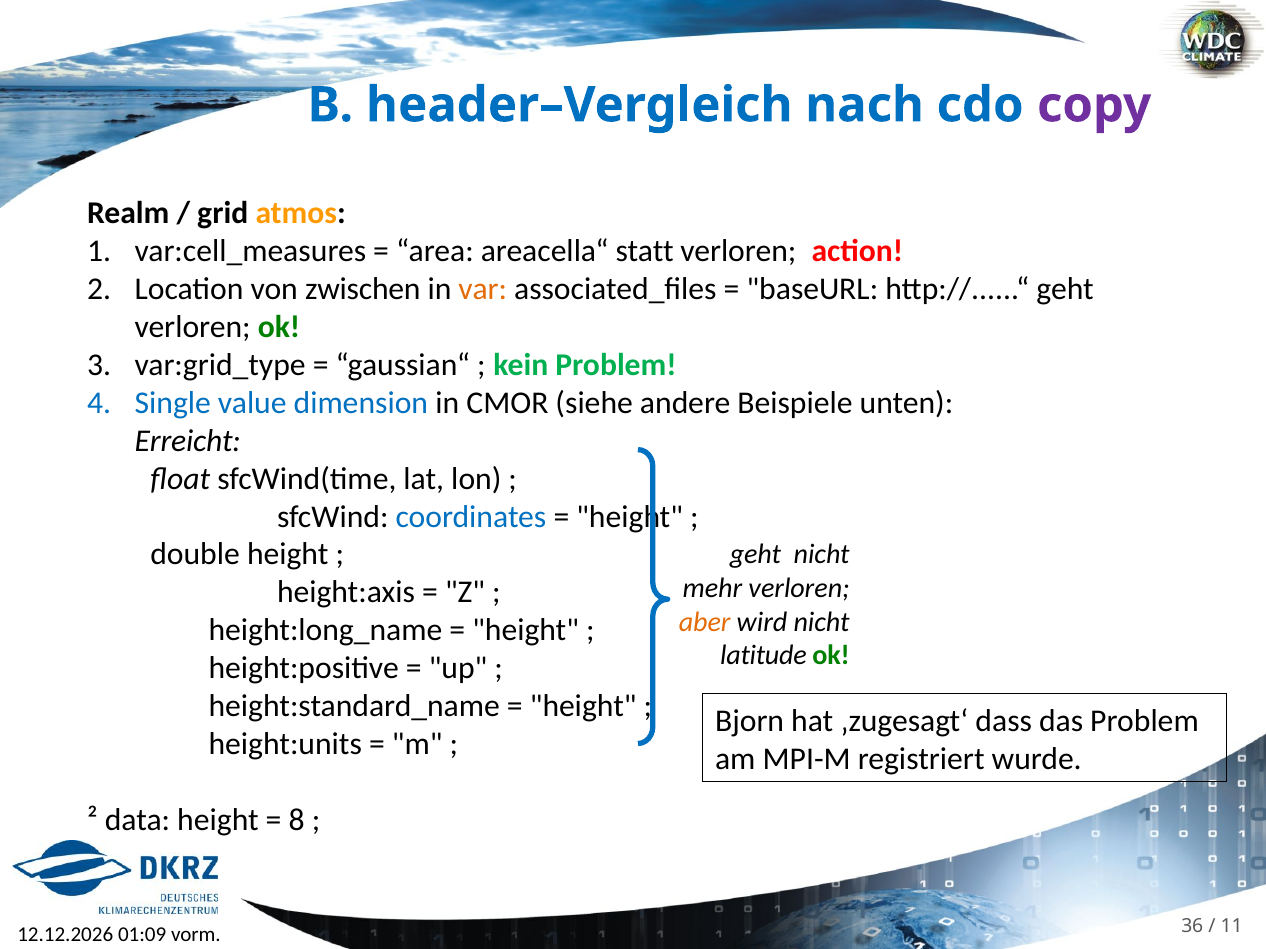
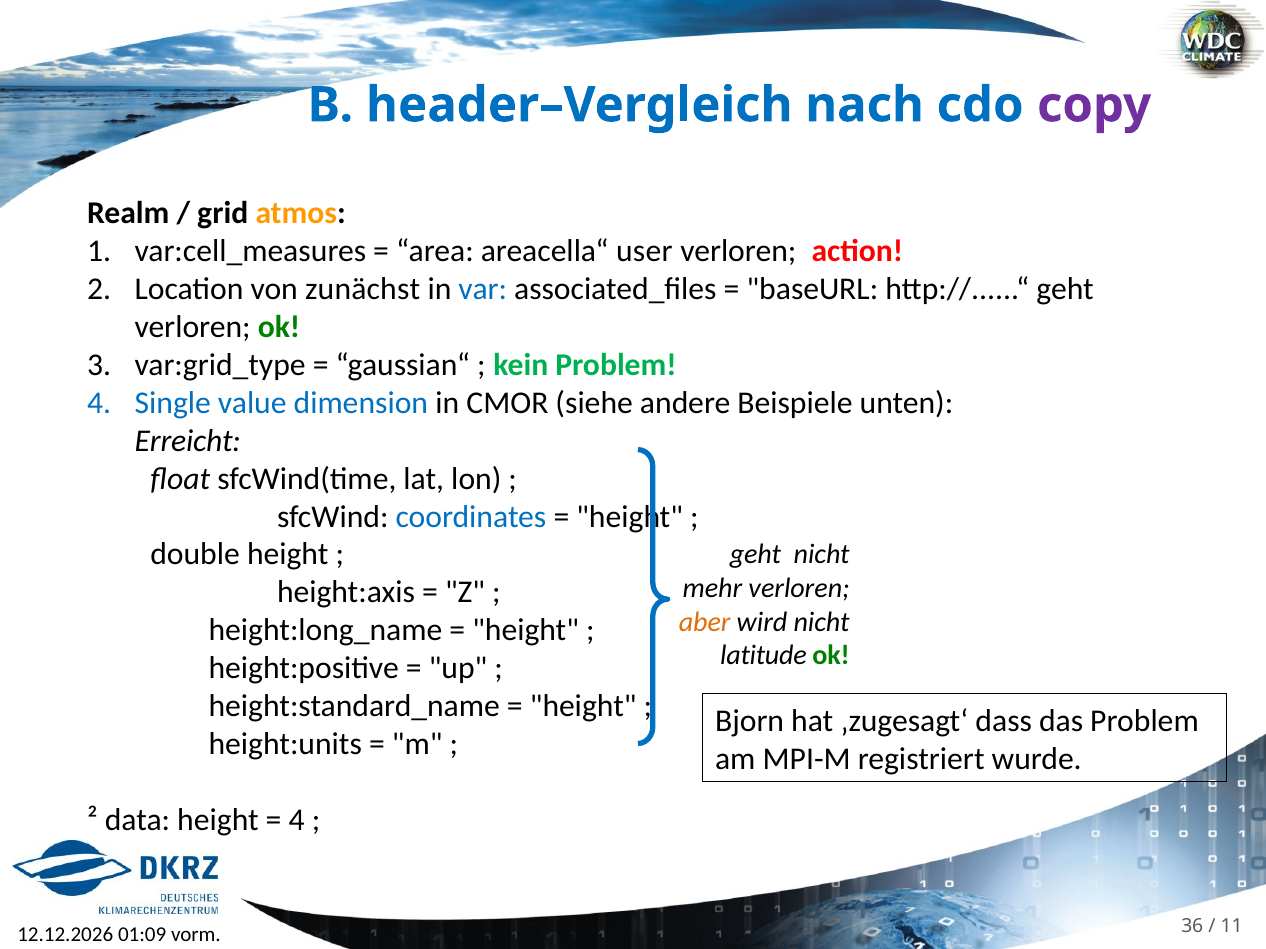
statt: statt -> user
zwischen: zwischen -> zunächst
var colour: orange -> blue
8 at (297, 821): 8 -> 4
